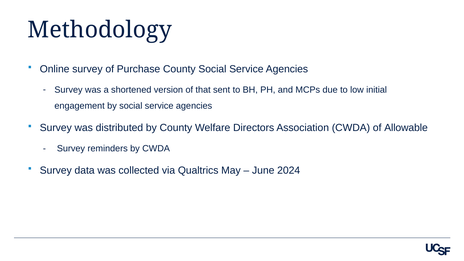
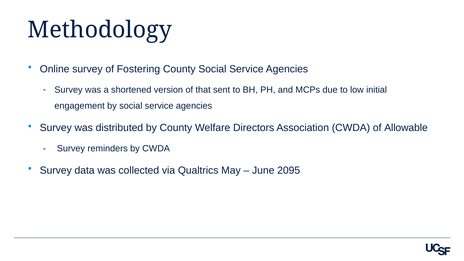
Purchase: Purchase -> Fostering
2024: 2024 -> 2095
